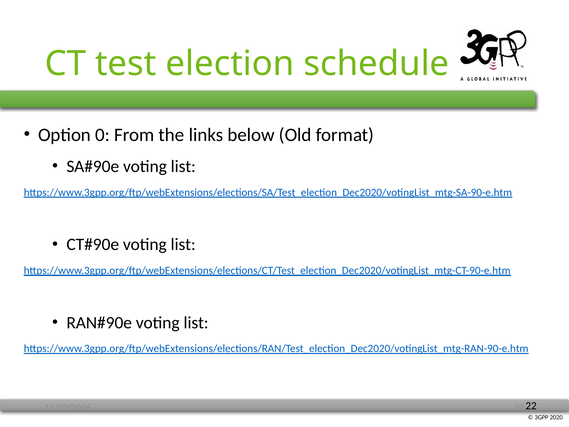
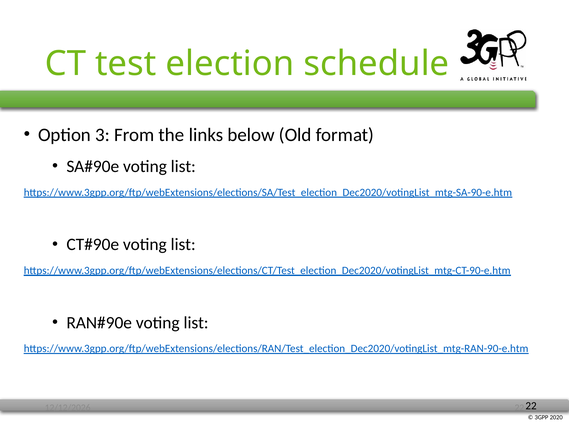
0: 0 -> 3
